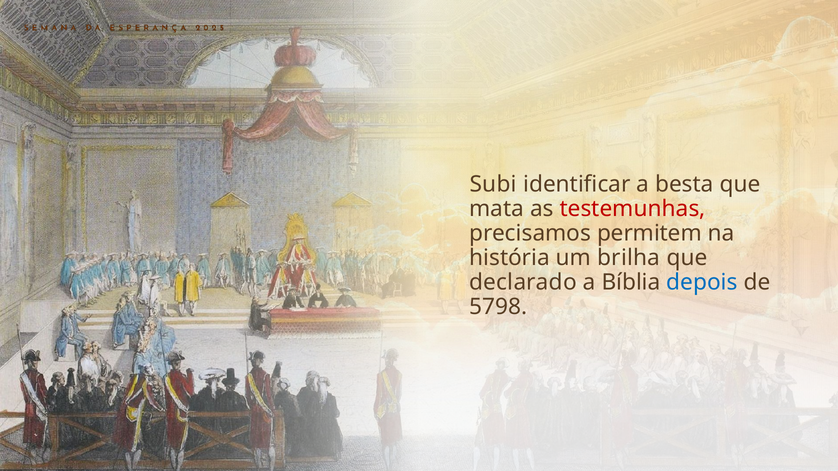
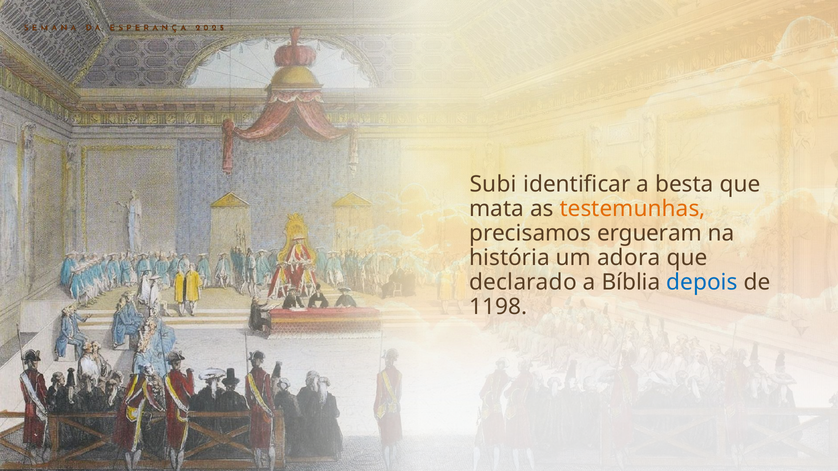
testemunhas colour: red -> orange
permitem: permitem -> ergueram
brilha: brilha -> adora
5798: 5798 -> 1198
